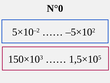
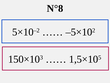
N°0: N°0 -> N°8
